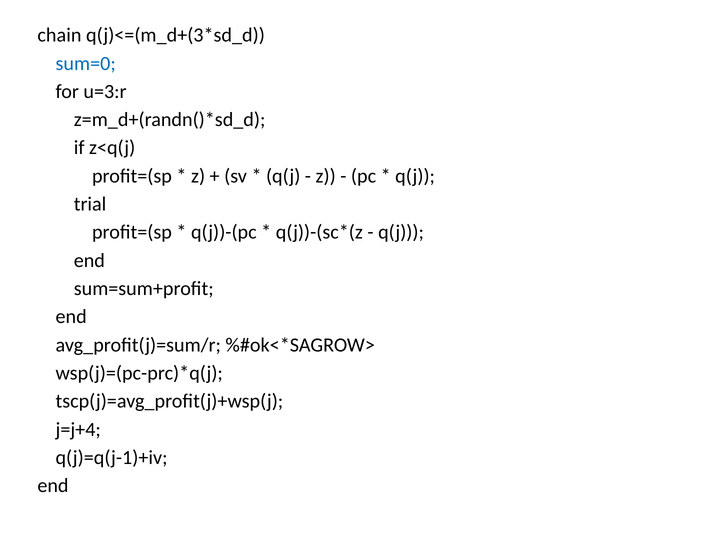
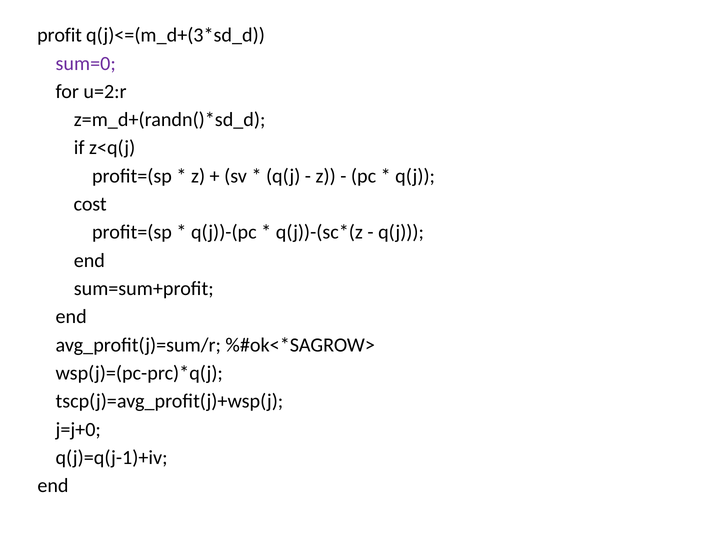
chain: chain -> profit
sum=0 colour: blue -> purple
u=3:r: u=3:r -> u=2:r
trial: trial -> cost
j=j+4: j=j+4 -> j=j+0
